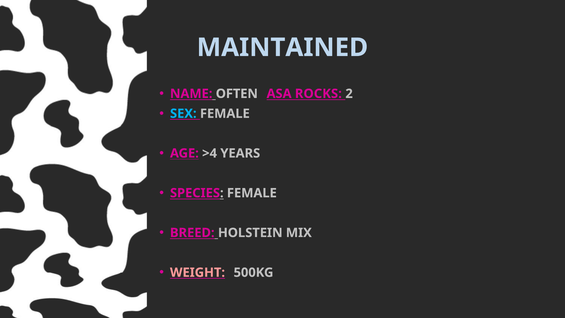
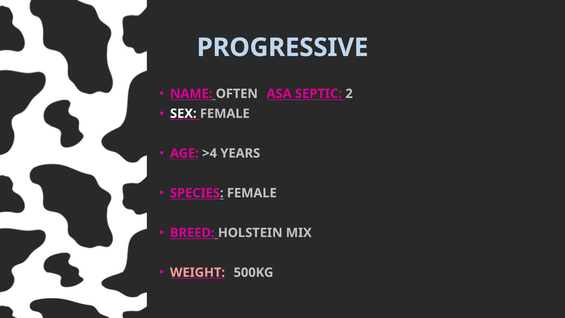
MAINTAINED: MAINTAINED -> PROGRESSIVE
ROCKS: ROCKS -> SEPTIC
SEX colour: light blue -> white
